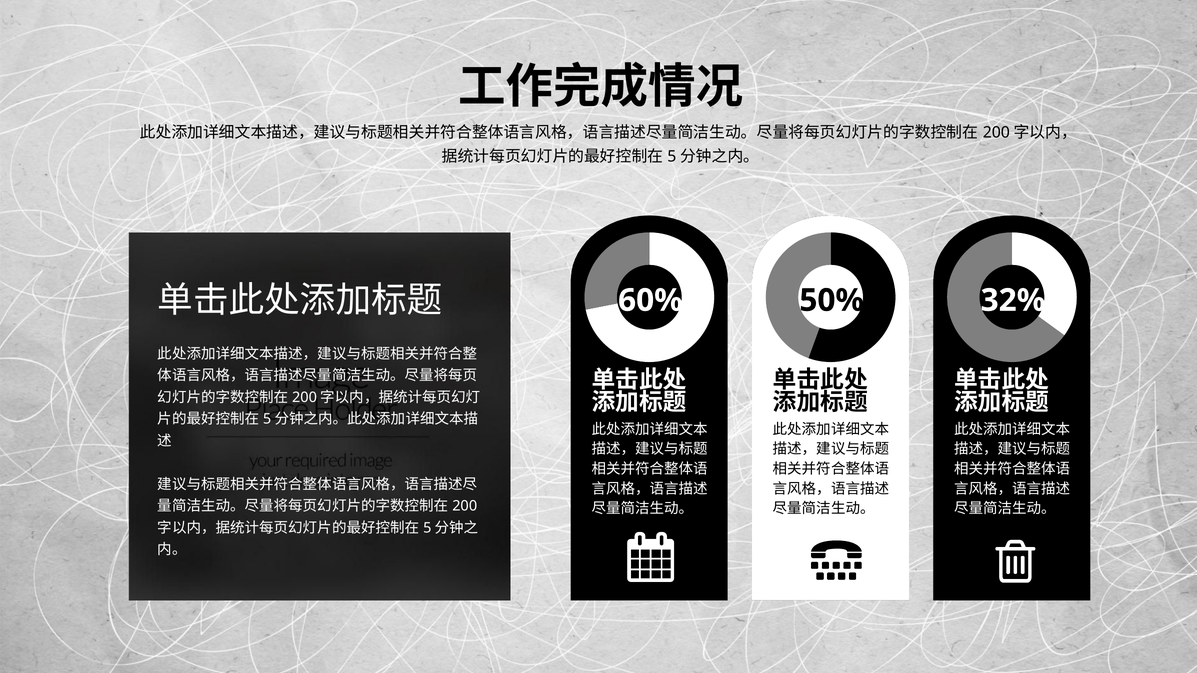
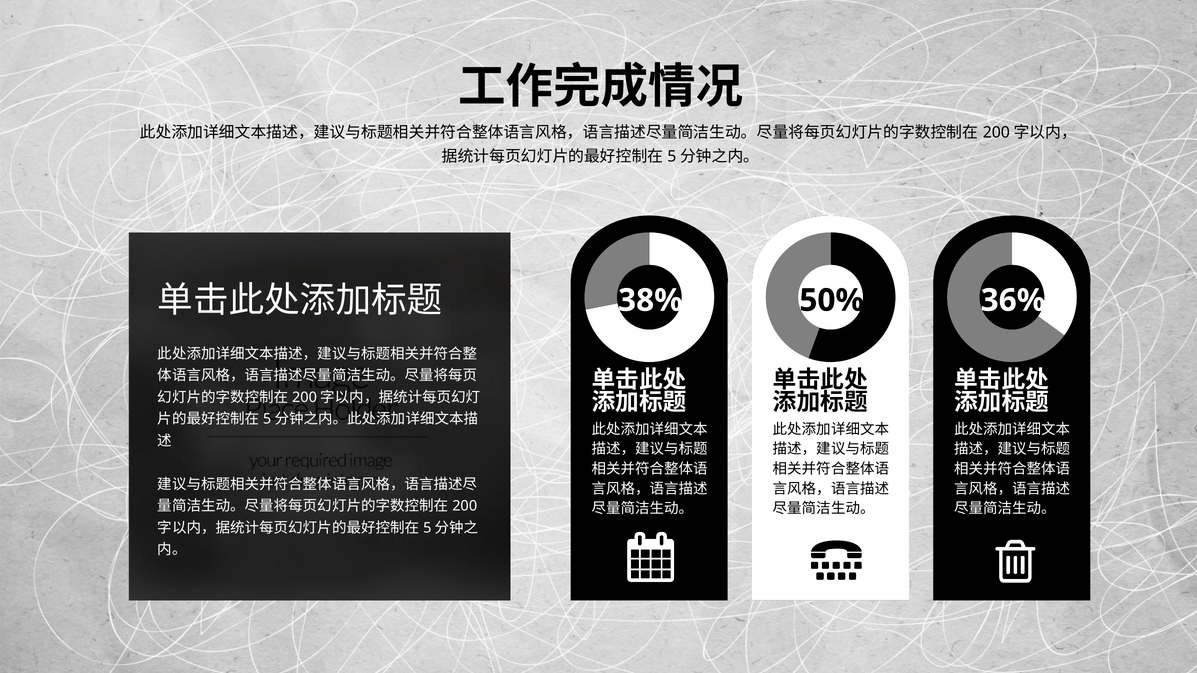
32%: 32% -> 36%
60%: 60% -> 38%
